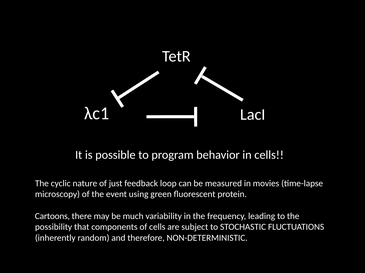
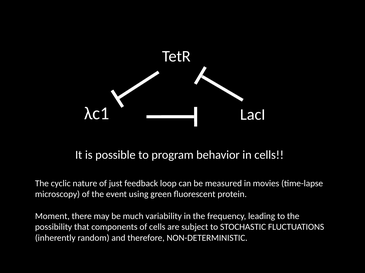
Cartoons: Cartoons -> Moment
